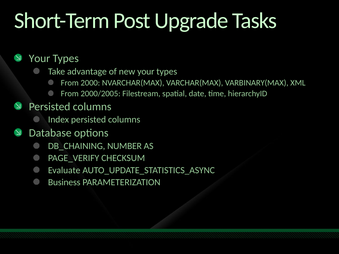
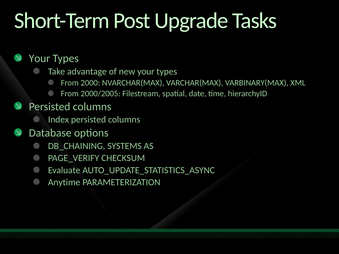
NUMBER: NUMBER -> SYSTEMS
Business: Business -> Anytime
